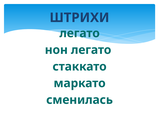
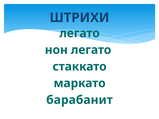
сменилась: сменилась -> барабанит
